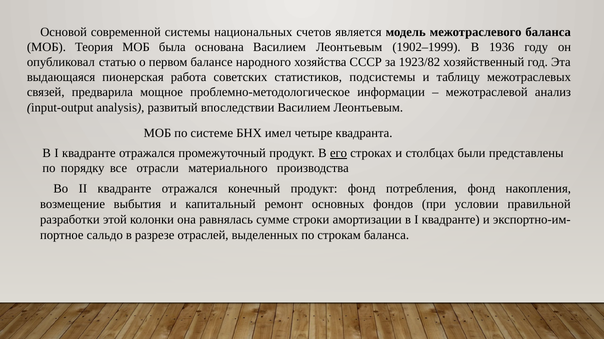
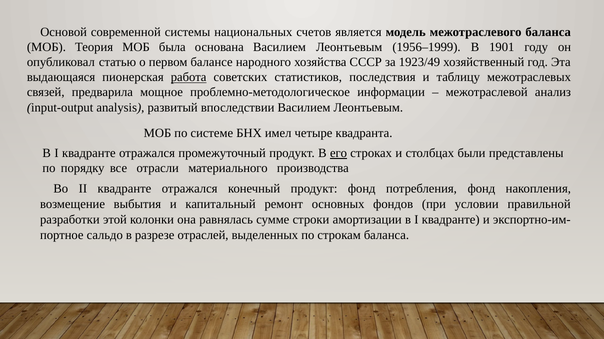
1902–1999: 1902–1999 -> 1956–1999
1936: 1936 -> 1901
1923/82: 1923/82 -> 1923/49
работа underline: none -> present
подсистемы: подсистемы -> последствия
